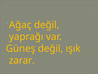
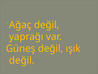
zarar at (22, 60): zarar -> değil
